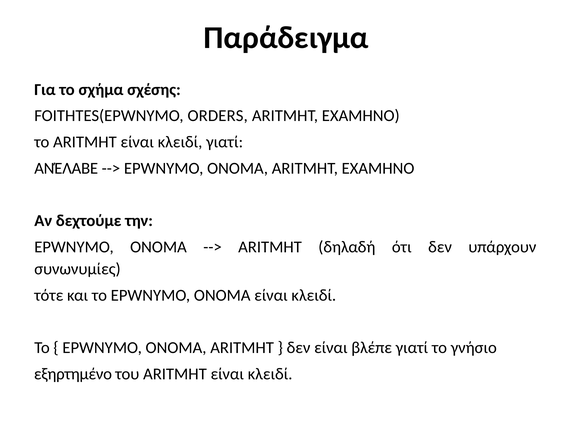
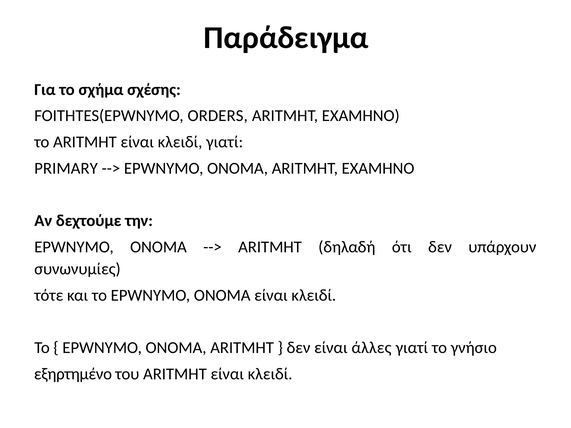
ΑΝΈΛΑΒΕ: ΑΝΈΛΑΒΕ -> PRIMARY
βλέπε: βλέπε -> άλλες
